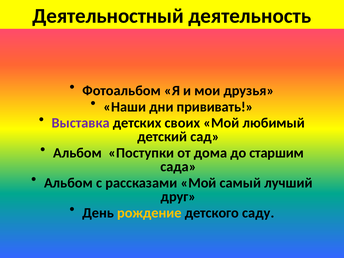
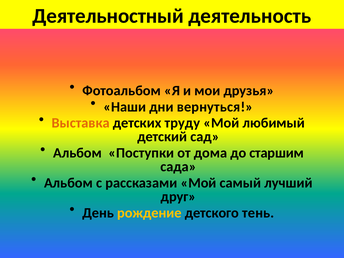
прививать: прививать -> вернуться
Выставка colour: purple -> orange
своих: своих -> труду
саду: саду -> тень
